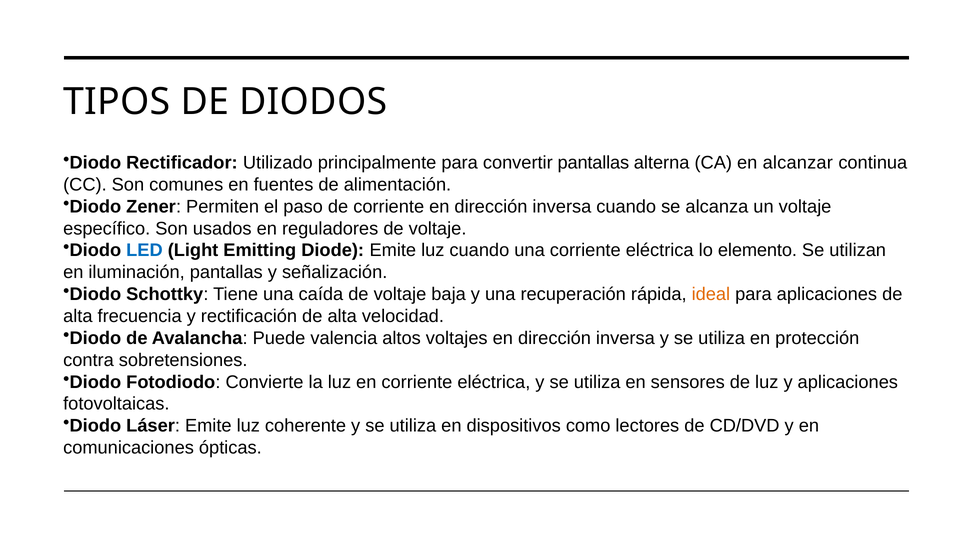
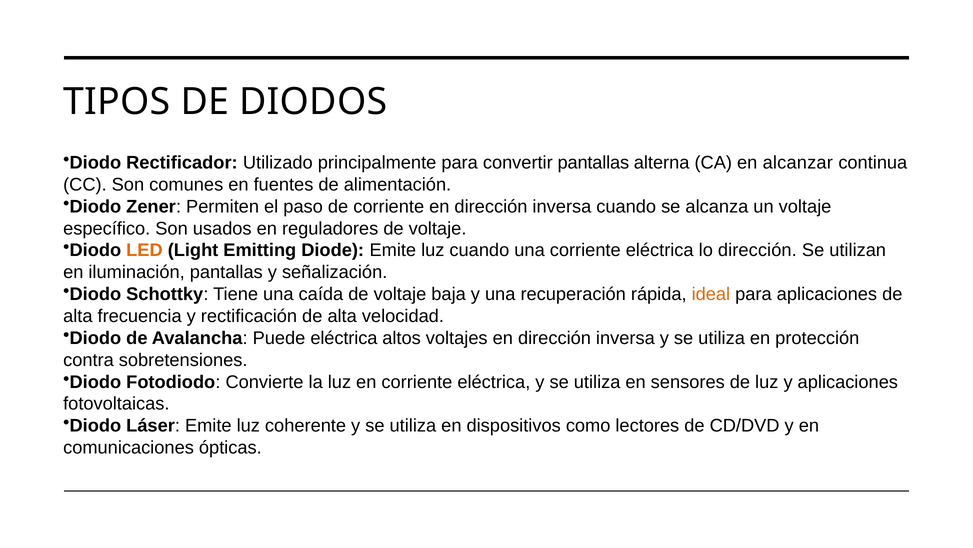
LED colour: blue -> orange
lo elemento: elemento -> dirección
Puede valencia: valencia -> eléctrica
